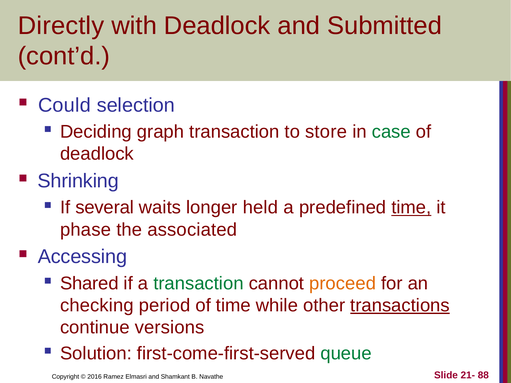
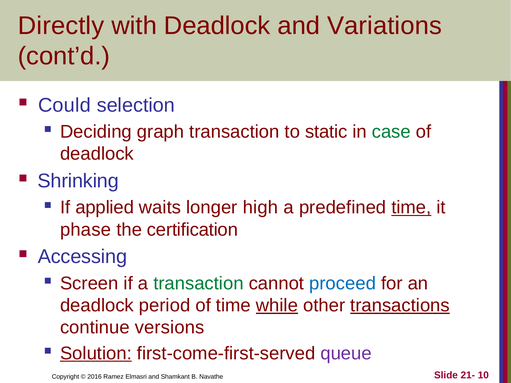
Submitted: Submitted -> Variations
store: store -> static
several: several -> applied
held: held -> high
associated: associated -> certification
Shared: Shared -> Screen
proceed colour: orange -> blue
checking at (97, 306): checking -> deadlock
while underline: none -> present
Solution underline: none -> present
queue colour: green -> purple
88: 88 -> 10
